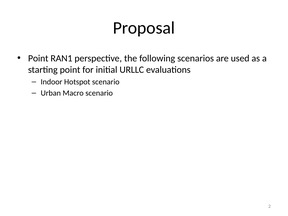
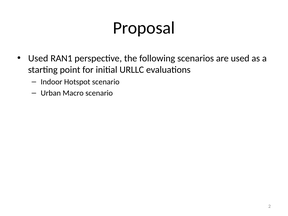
Point at (38, 58): Point -> Used
